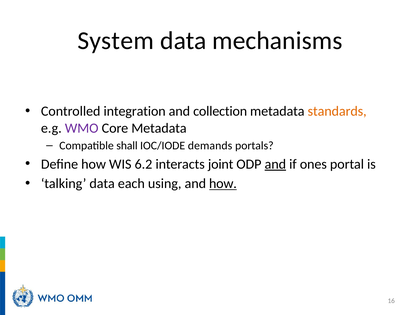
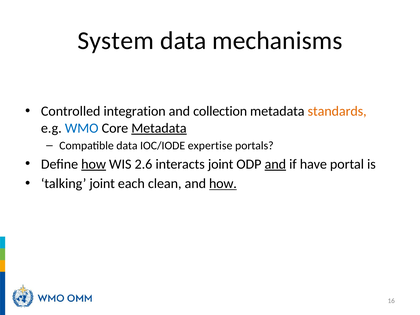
WMO colour: purple -> blue
Metadata at (159, 128) underline: none -> present
Compatible shall: shall -> data
demands: demands -> expertise
how at (94, 164) underline: none -> present
6.2: 6.2 -> 2.6
ones: ones -> have
talking data: data -> joint
using: using -> clean
